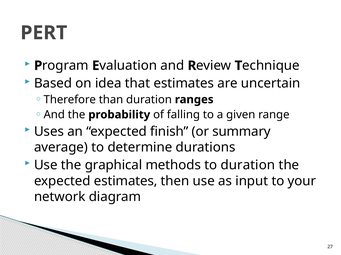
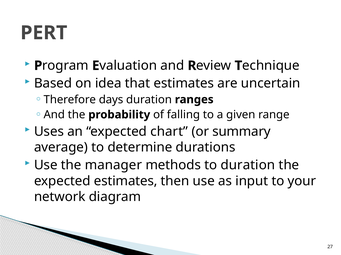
than: than -> days
finish: finish -> chart
graphical: graphical -> manager
